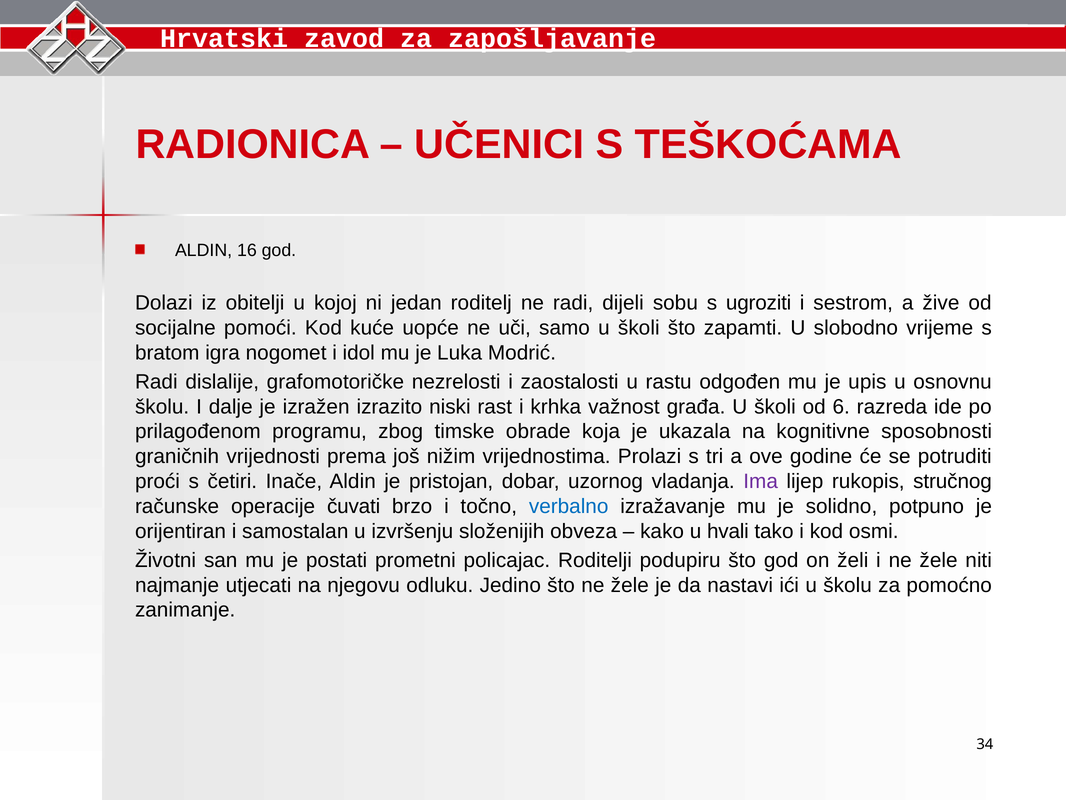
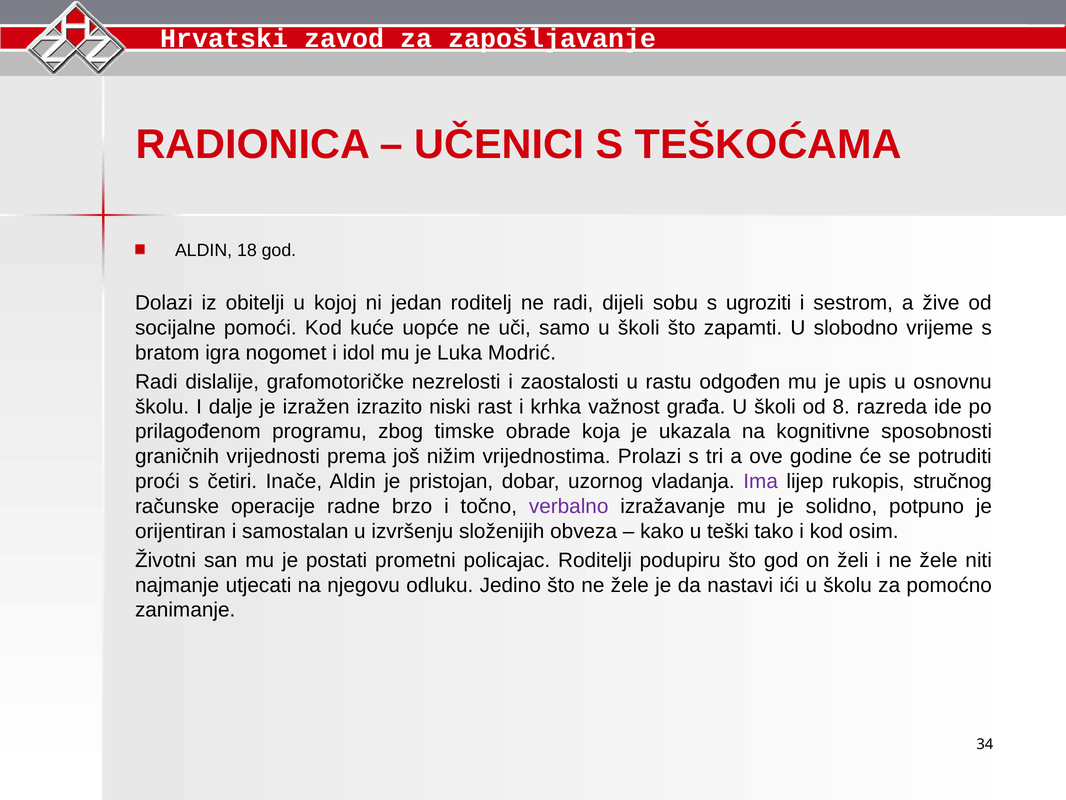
16: 16 -> 18
6: 6 -> 8
čuvati: čuvati -> radne
verbalno colour: blue -> purple
hvali: hvali -> teški
osmi: osmi -> osim
